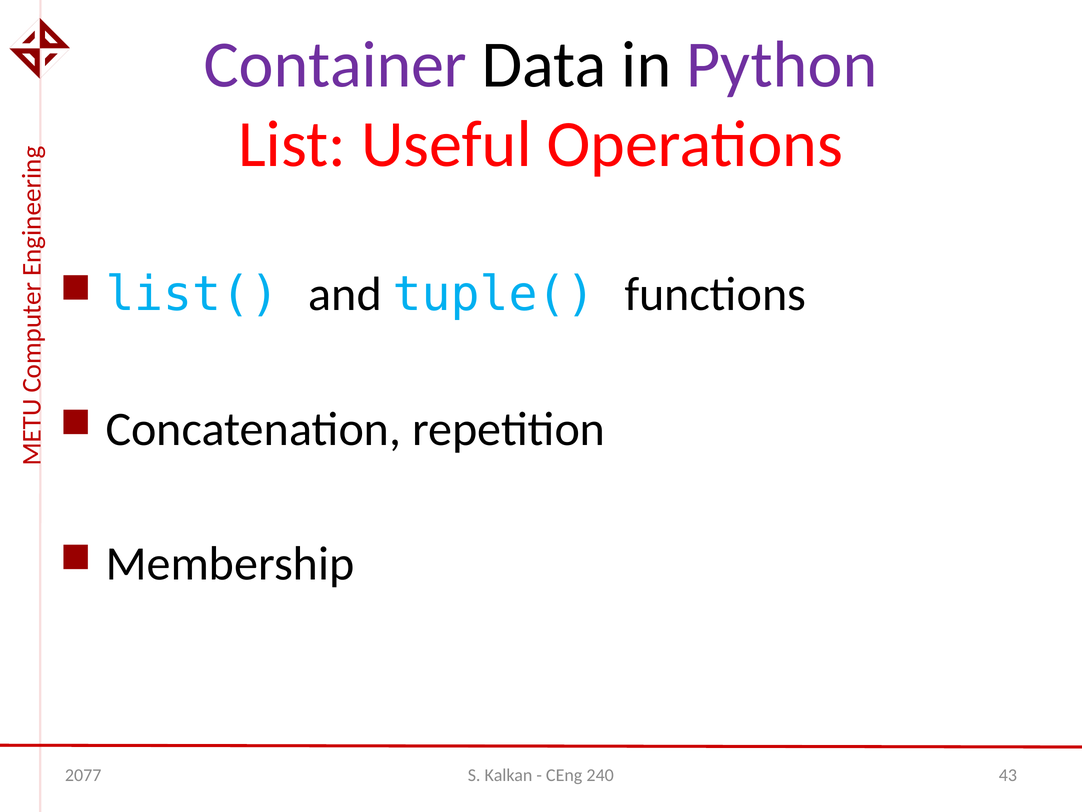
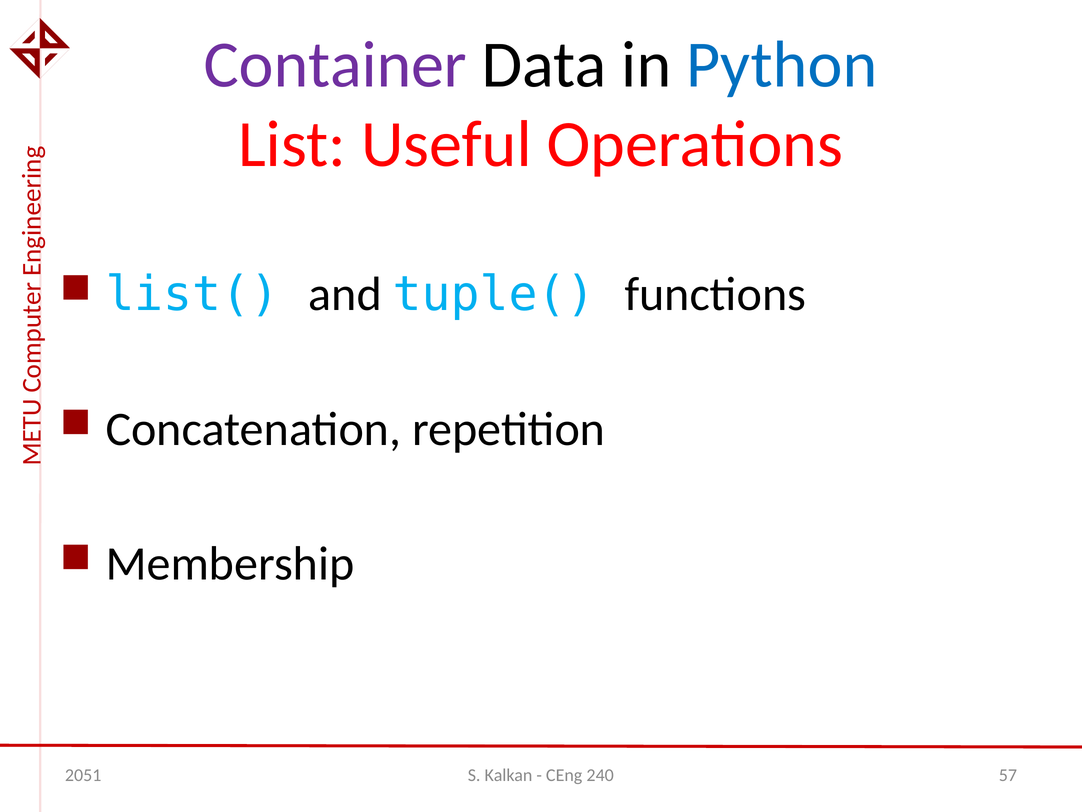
Python colour: purple -> blue
2077: 2077 -> 2051
43: 43 -> 57
